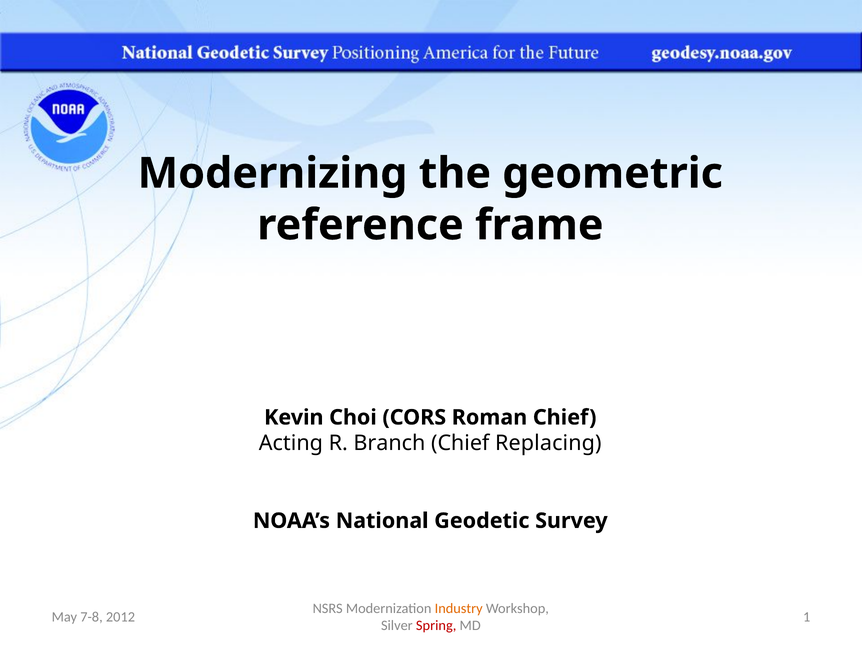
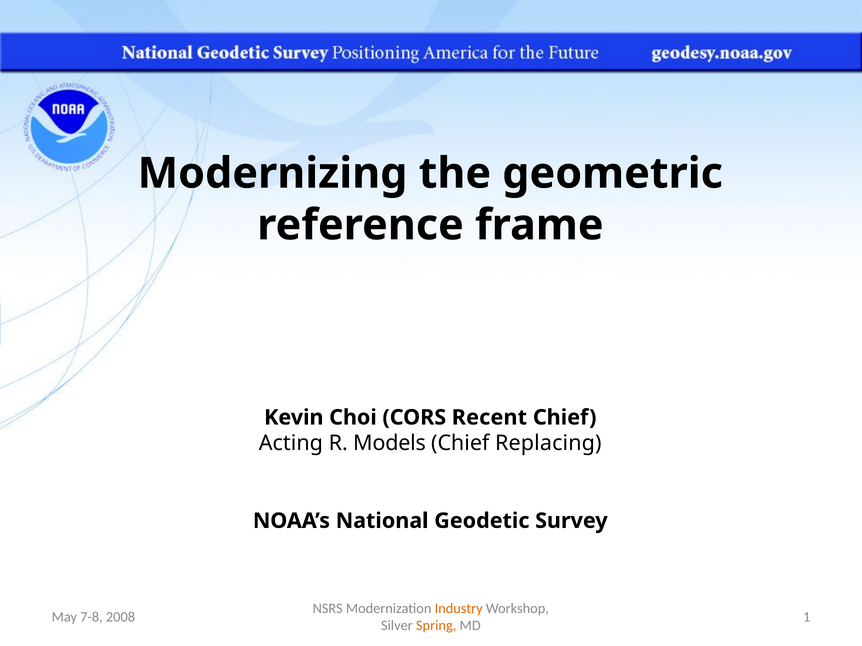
Roman: Roman -> Recent
Branch: Branch -> Models
2012: 2012 -> 2008
Spring colour: red -> orange
